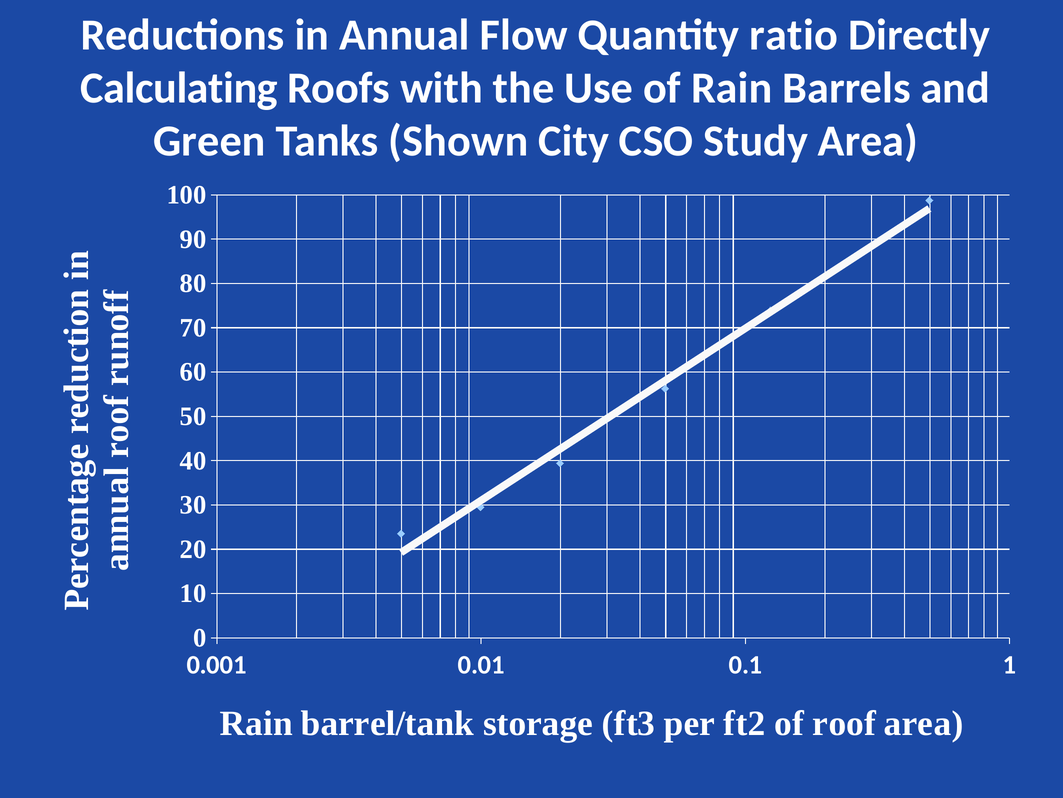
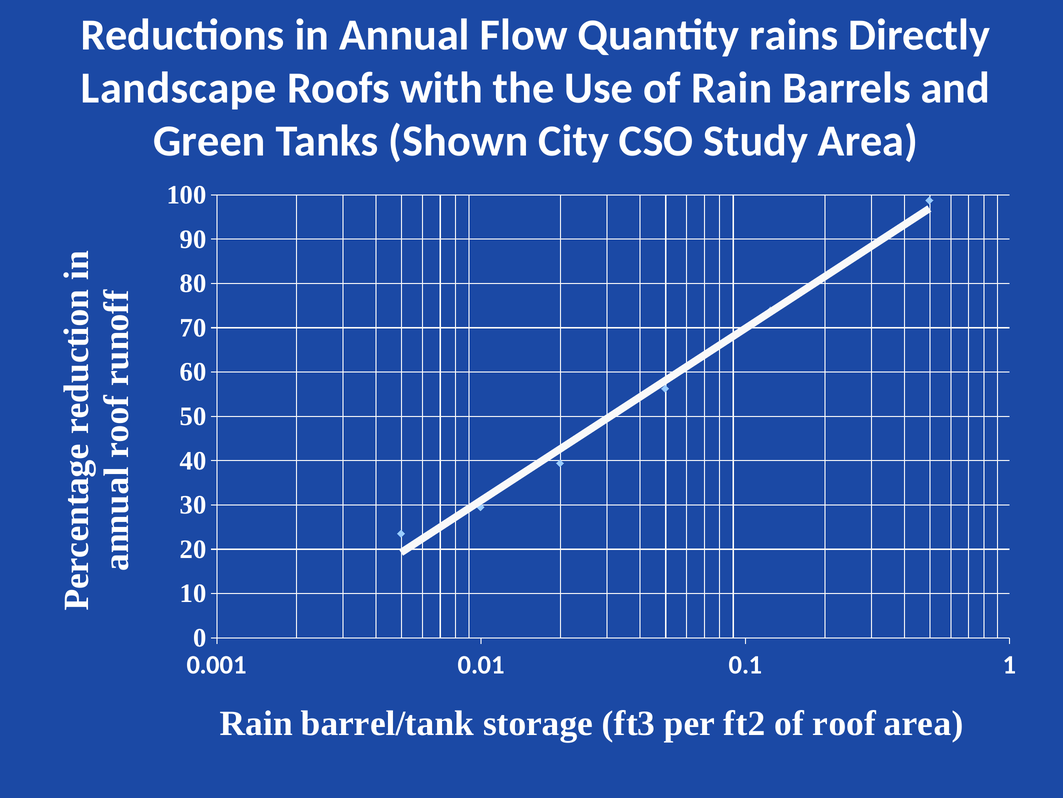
ratio: ratio -> rains
Calculating: Calculating -> Landscape
